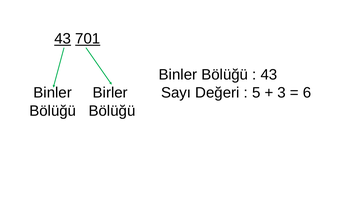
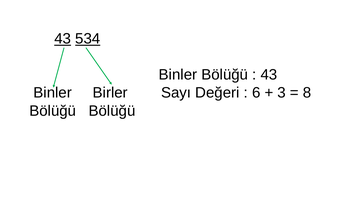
701: 701 -> 534
5: 5 -> 6
6: 6 -> 8
